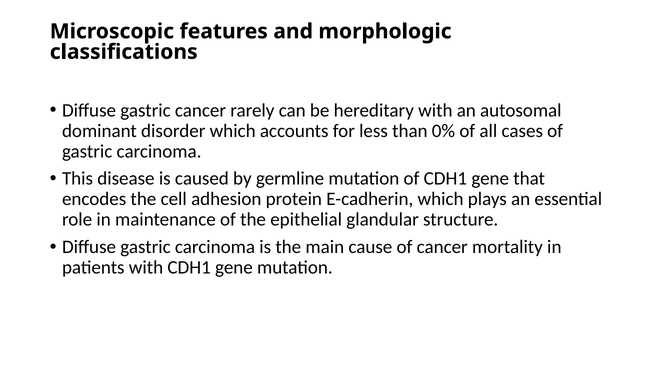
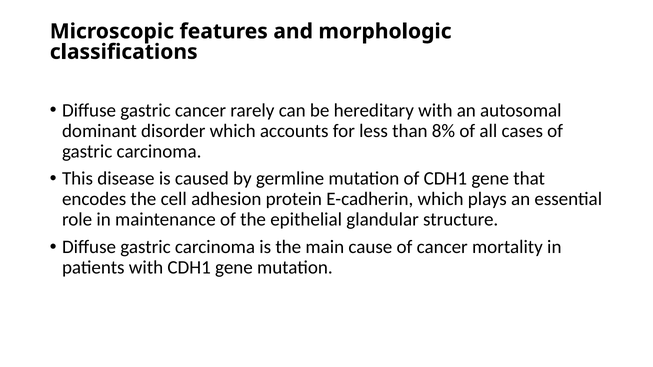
0%: 0% -> 8%
